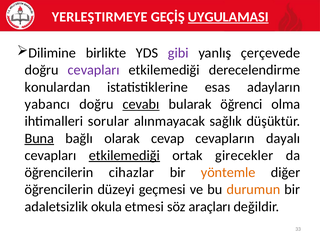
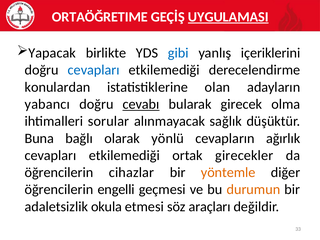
YERLEŞTIRMEYE: YERLEŞTIRMEYE -> ORTAÖĞRETIME
Dilimine: Dilimine -> Yapacak
gibi colour: purple -> blue
çerçevede: çerçevede -> içeriklerini
cevapları at (94, 70) colour: purple -> blue
esas: esas -> olan
öğrenci: öğrenci -> girecek
Buna underline: present -> none
cevap: cevap -> yönlü
dayalı: dayalı -> ağırlık
etkilemediği at (124, 155) underline: present -> none
düzeyi: düzeyi -> engelli
